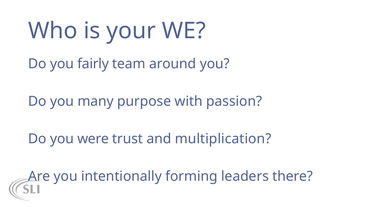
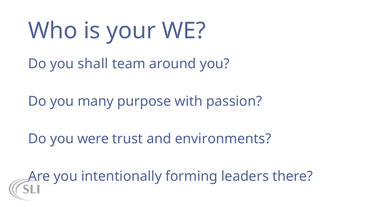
fairly: fairly -> shall
multiplication: multiplication -> environments
